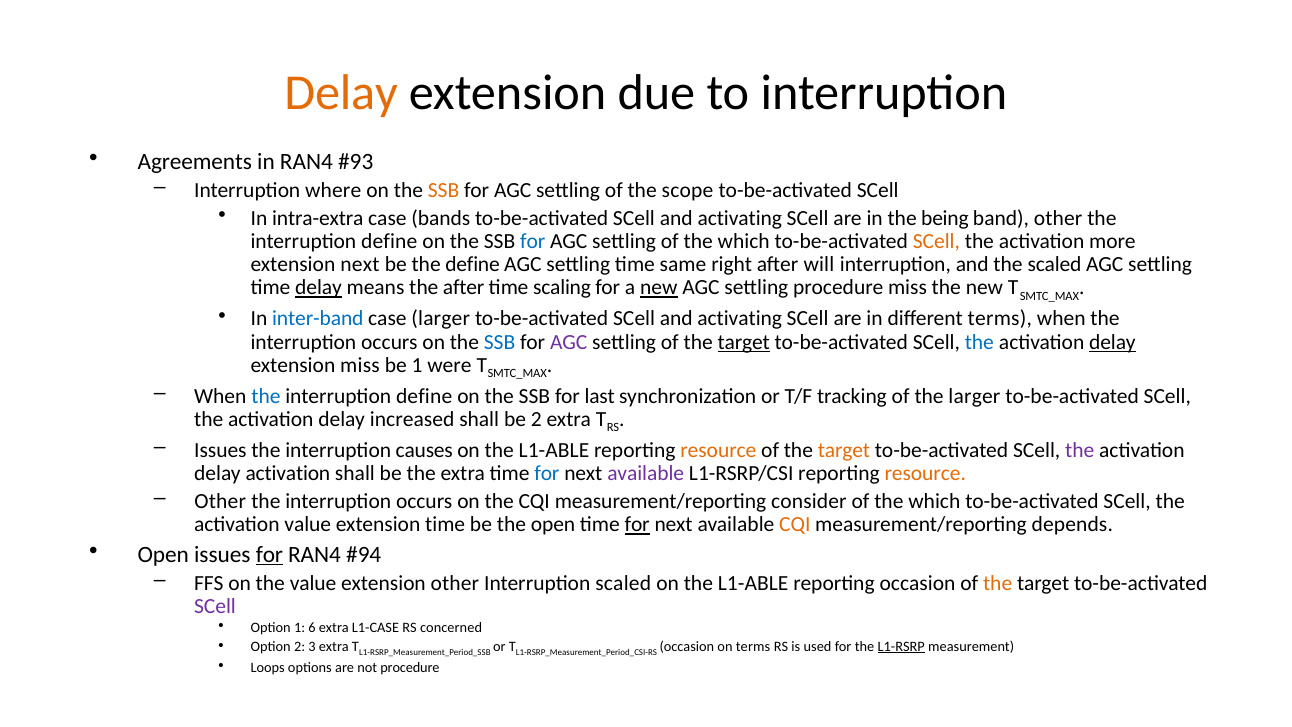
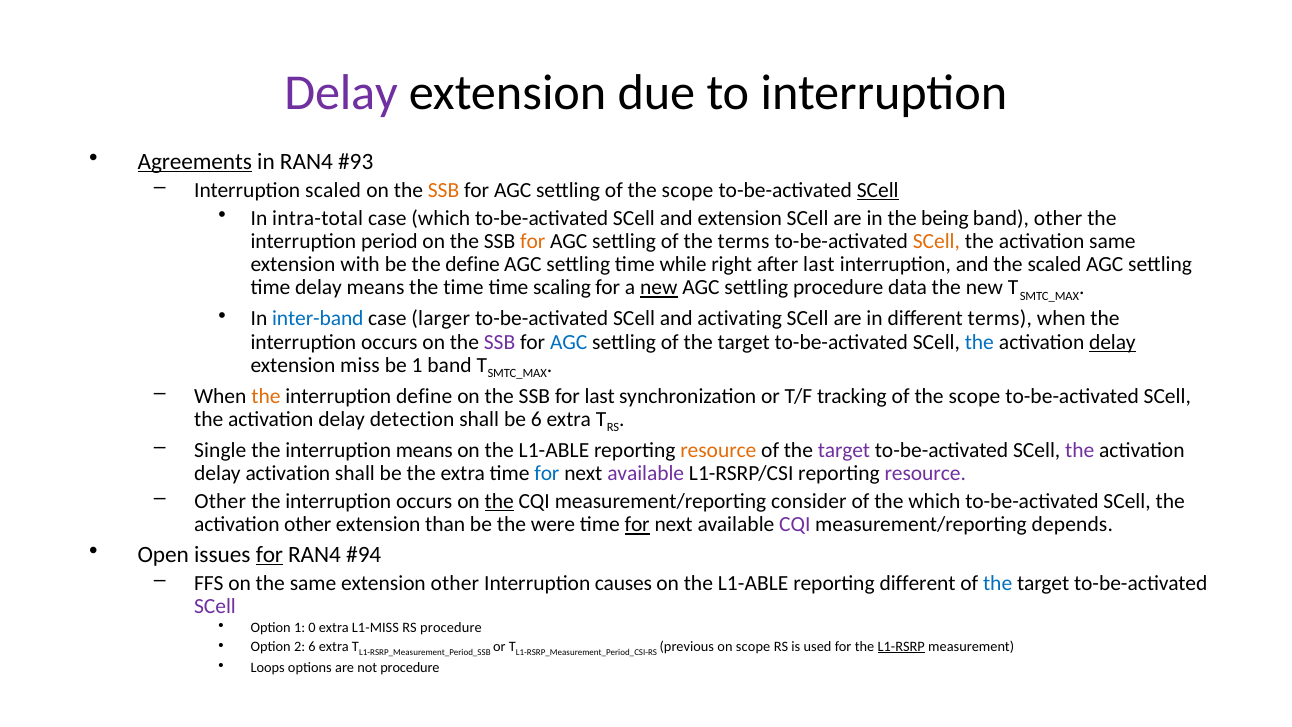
Delay at (341, 93) colour: orange -> purple
Agreements underline: none -> present
Interruption where: where -> scaled
SCell at (878, 190) underline: none -> present
intra-extra: intra-extra -> intra-total
case bands: bands -> which
activating at (740, 218): activating -> extension
define at (389, 241): define -> period
for at (533, 241) colour: blue -> orange
settling of the which: which -> terms
activation more: more -> same
extension next: next -> with
same: same -> while
after will: will -> last
delay at (318, 288) underline: present -> none
the after: after -> time
procedure miss: miss -> data
SSB at (500, 342) colour: blue -> purple
AGC at (569, 342) colour: purple -> blue
target at (744, 342) underline: present -> none
1 were: were -> band
the at (266, 396) colour: blue -> orange
tracking of the larger: larger -> scope
increased: increased -> detection
be 2: 2 -> 6
Issues at (220, 450): Issues -> Single
interruption causes: causes -> means
target at (844, 450) colour: orange -> purple
resource at (925, 474) colour: orange -> purple
the at (499, 501) underline: none -> present
activation value: value -> other
extension time: time -> than
the open: open -> were
CQI at (795, 525) colour: orange -> purple
the value: value -> same
Interruption scaled: scaled -> causes
reporting occasion: occasion -> different
the at (998, 583) colour: orange -> blue
6: 6 -> 0
L1-CASE: L1-CASE -> L1-MISS
RS concerned: concerned -> procedure
2 3: 3 -> 6
occasion at (687, 646): occasion -> previous
on terms: terms -> scope
